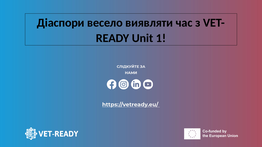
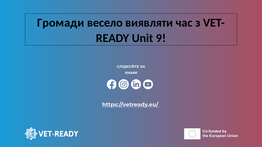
Діаспори: Діаспори -> Громади
1: 1 -> 9
